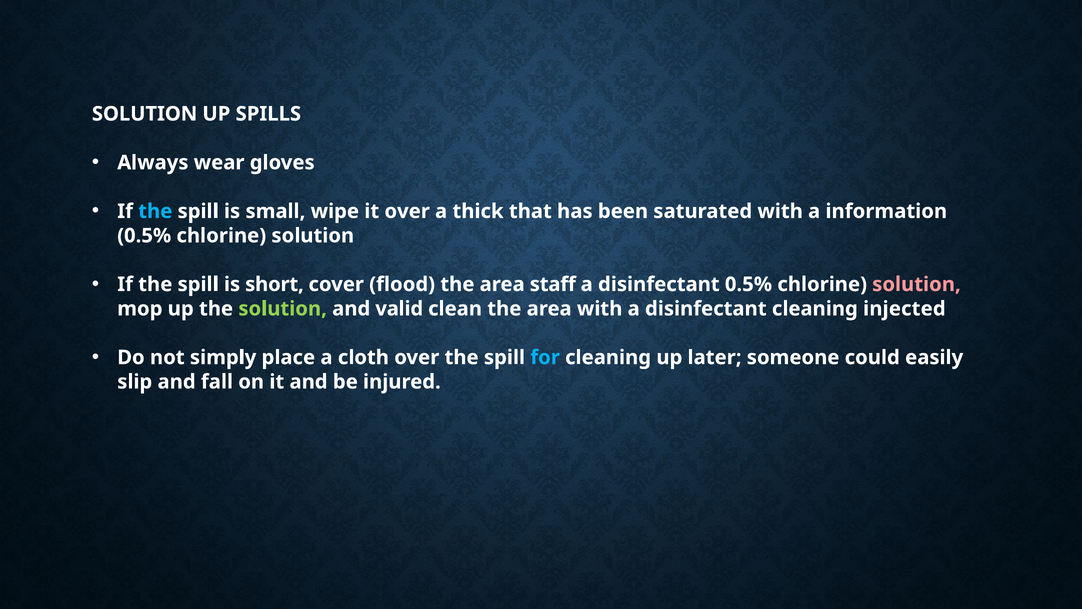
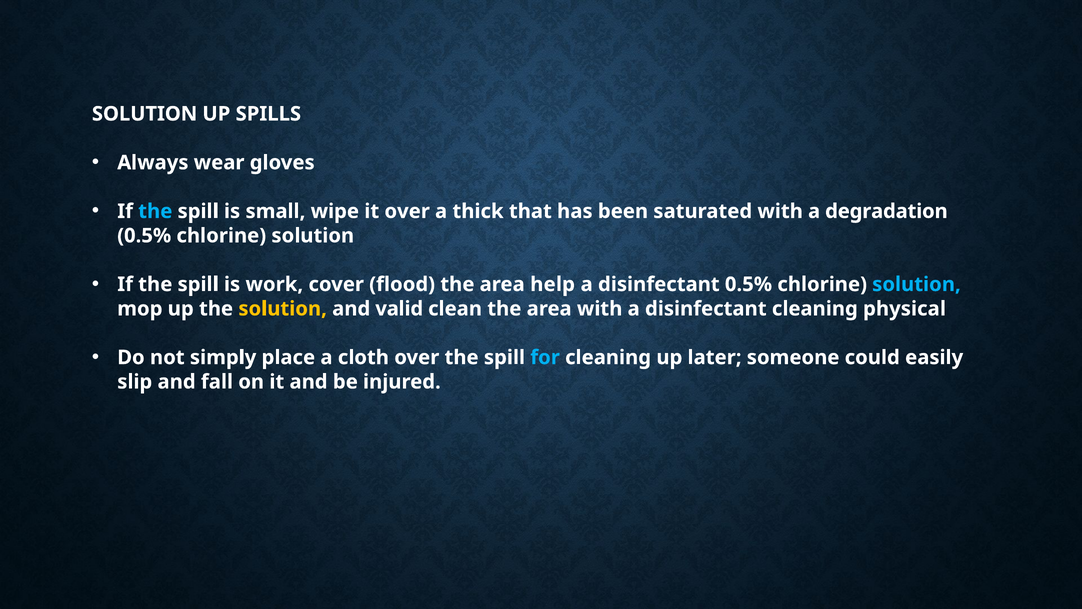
information: information -> degradation
short: short -> work
staff: staff -> help
solution at (916, 284) colour: pink -> light blue
solution at (283, 309) colour: light green -> yellow
injected: injected -> physical
